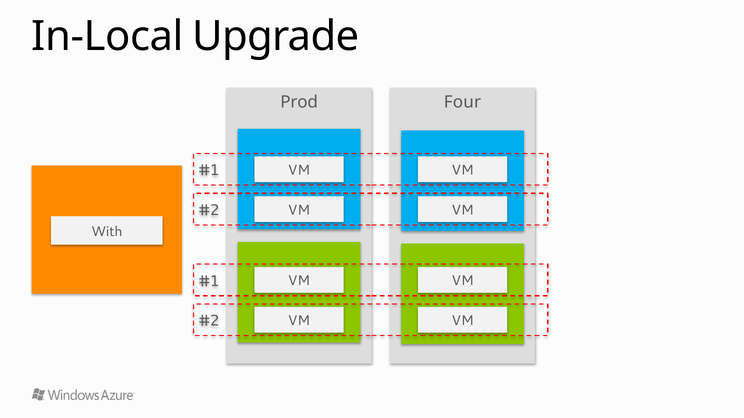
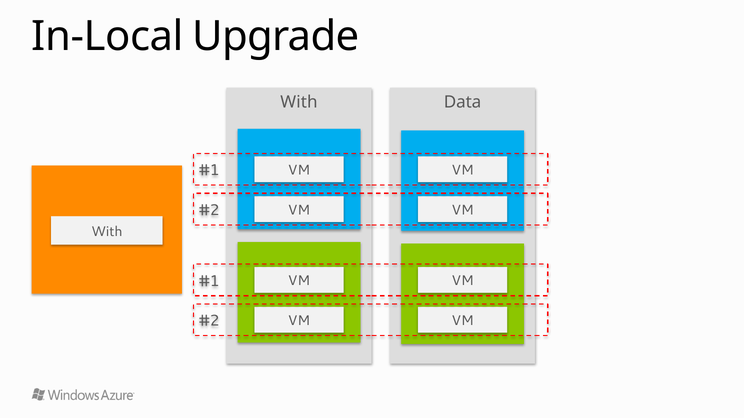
Prod at (299, 102): Prod -> With
Four: Four -> Data
